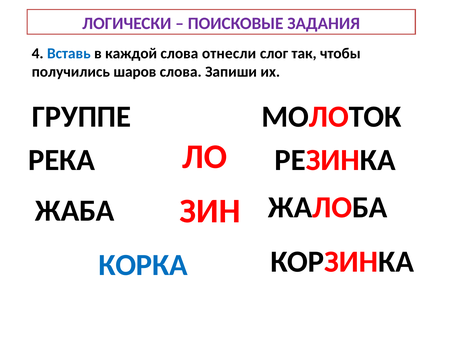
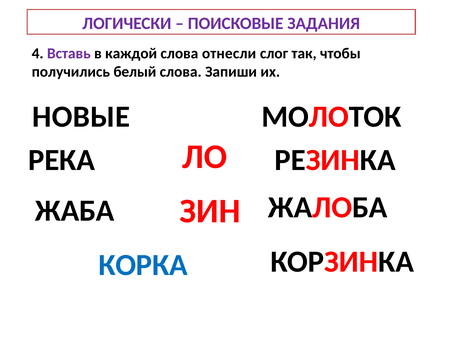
Вставь colour: blue -> purple
шаров: шаров -> белый
ГРУППЕ: ГРУППЕ -> НОВЫЕ
